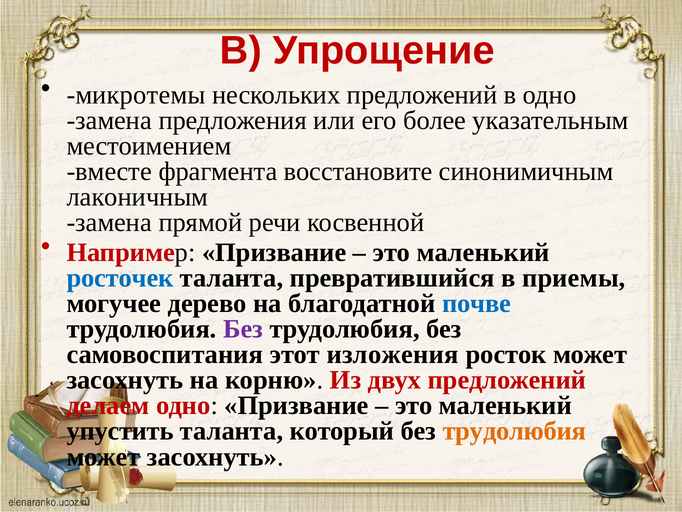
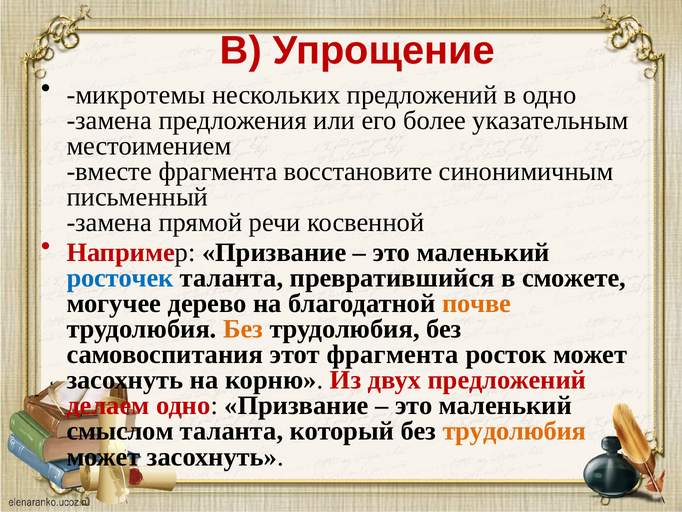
лаконичным: лаконичным -> письменный
приемы: приемы -> сможете
почве colour: blue -> orange
Без at (243, 329) colour: purple -> orange
этот изложения: изложения -> фрагмента
упустить: упустить -> смыслом
